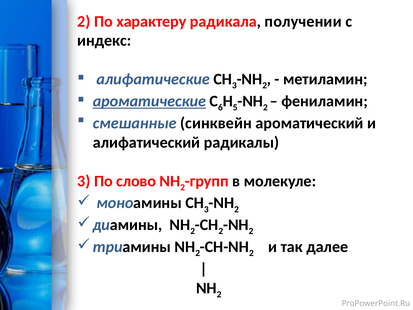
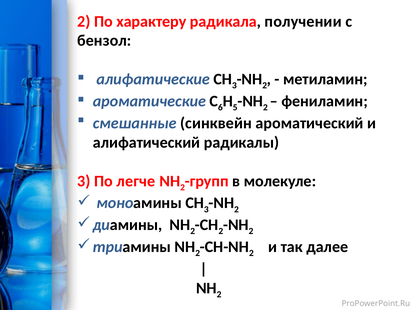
индекс: индекс -> бензол
ароматические underline: present -> none
слово: слово -> легче
